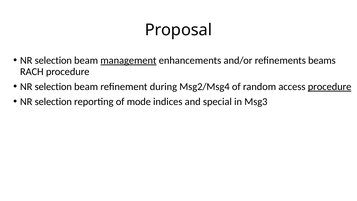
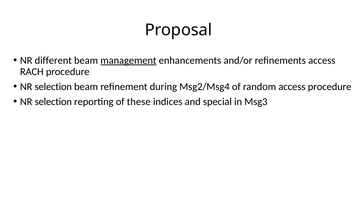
selection at (53, 60): selection -> different
refinements beams: beams -> access
procedure at (330, 87) underline: present -> none
mode: mode -> these
